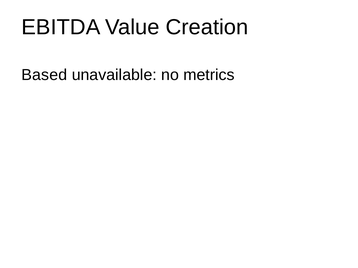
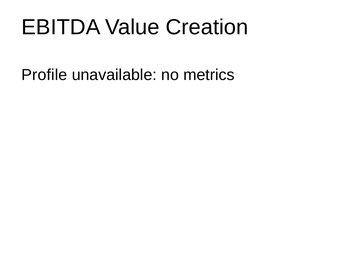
Based: Based -> Profile
